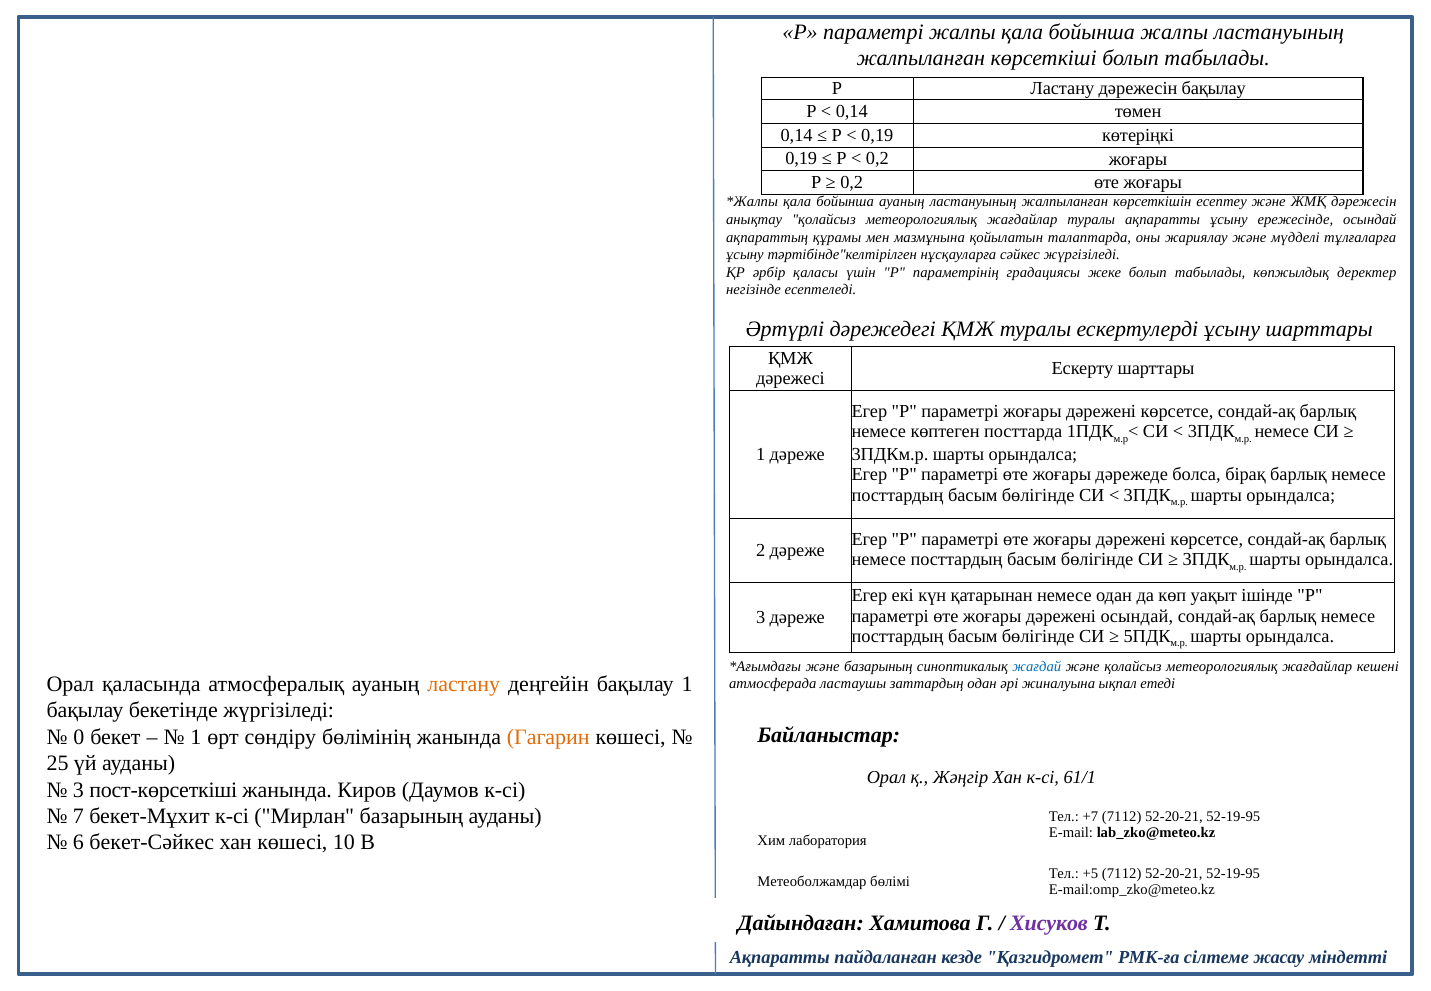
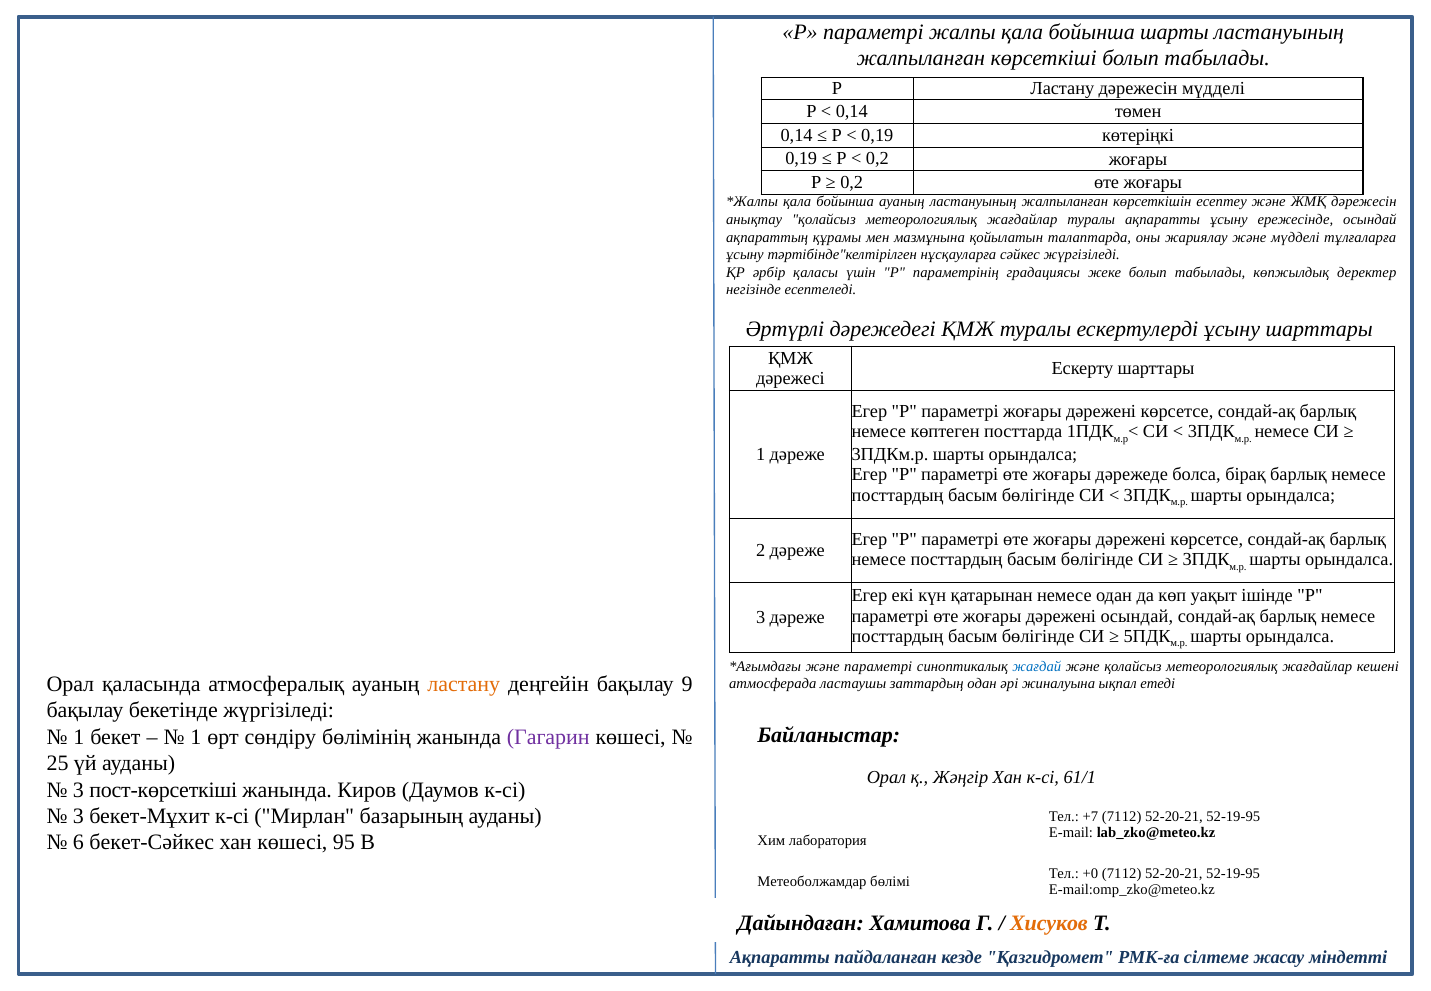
бойынша жалпы: жалпы -> шарты
дәрежесін бақылау: бақылау -> мүдделі
және базарының: базарының -> параметрі
бақылау 1: 1 -> 9
0 at (79, 737): 0 -> 1
Гагарин colour: orange -> purple
7 at (78, 816): 7 -> 3
10: 10 -> 95
+5: +5 -> +0
Хисуков colour: purple -> orange
